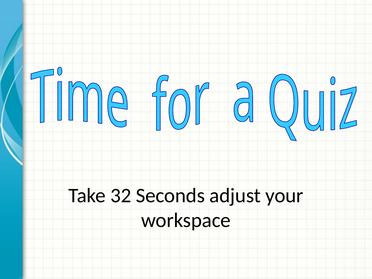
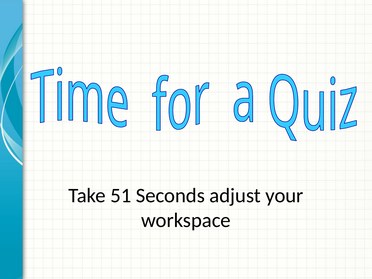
32: 32 -> 51
